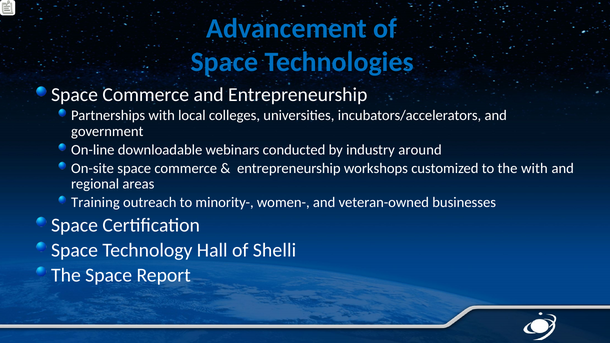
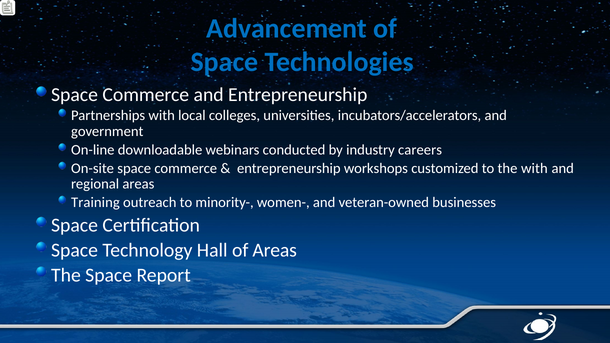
around: around -> careers
of Shelli: Shelli -> Areas
